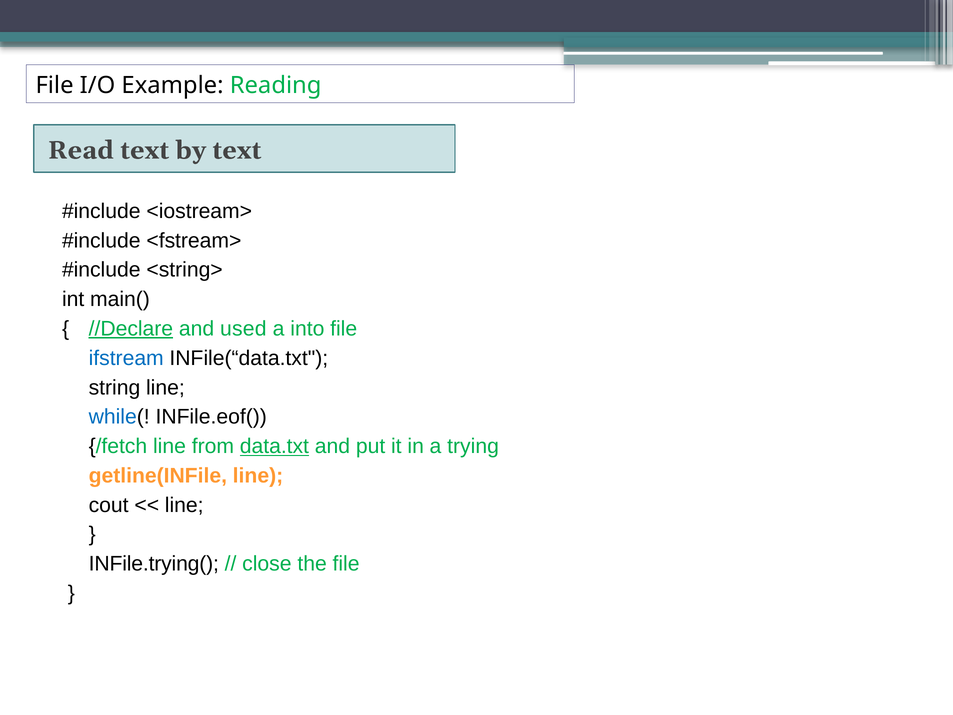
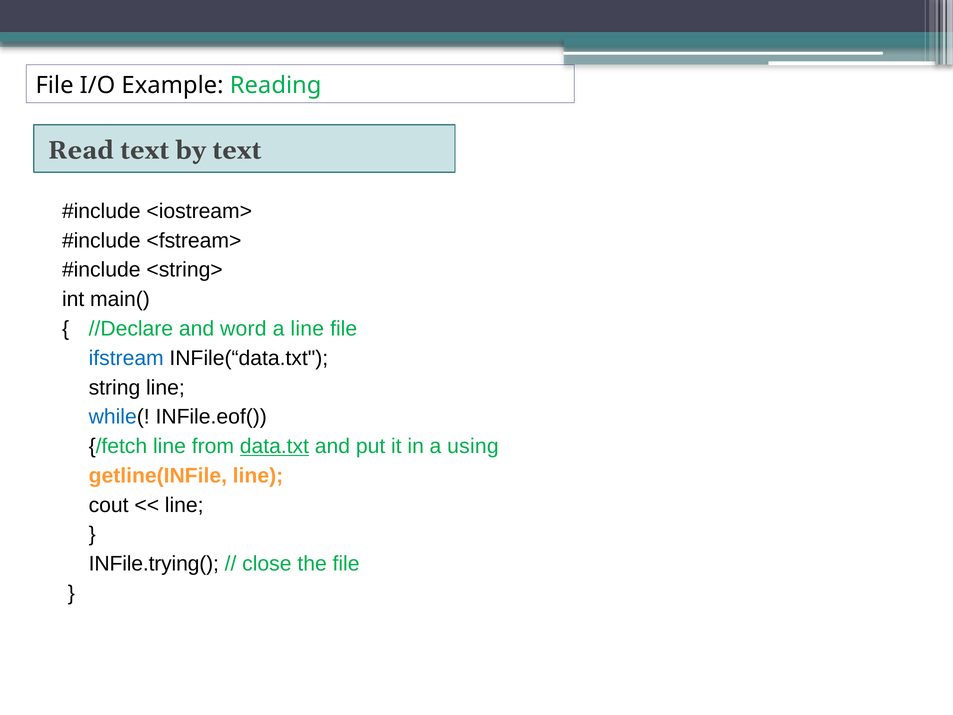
//Declare underline: present -> none
used: used -> word
a into: into -> line
trying: trying -> using
